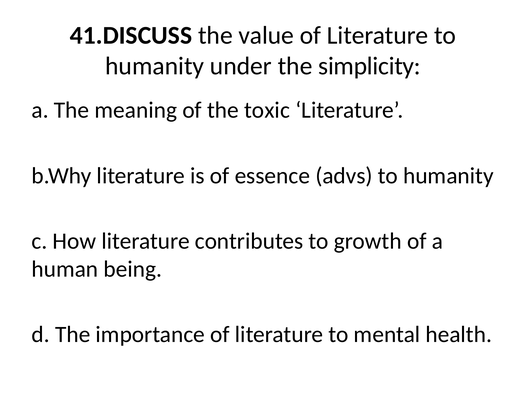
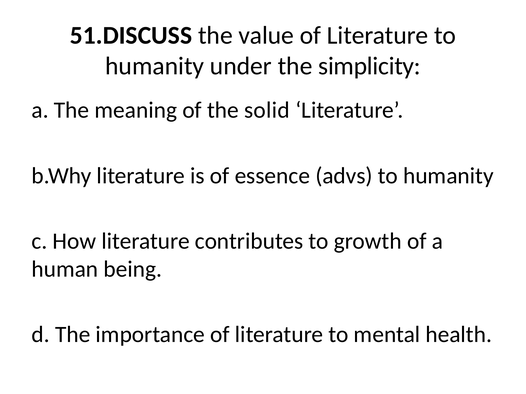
41.DISCUSS: 41.DISCUSS -> 51.DISCUSS
toxic: toxic -> solid
